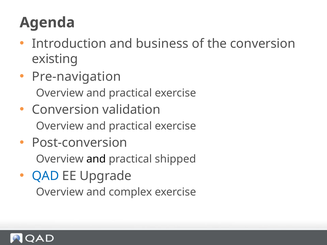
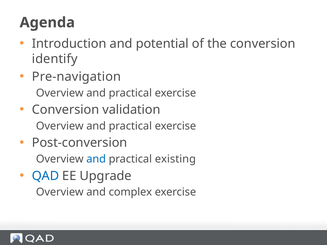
business: business -> potential
existing: existing -> identify
and at (96, 159) colour: black -> blue
shipped: shipped -> existing
